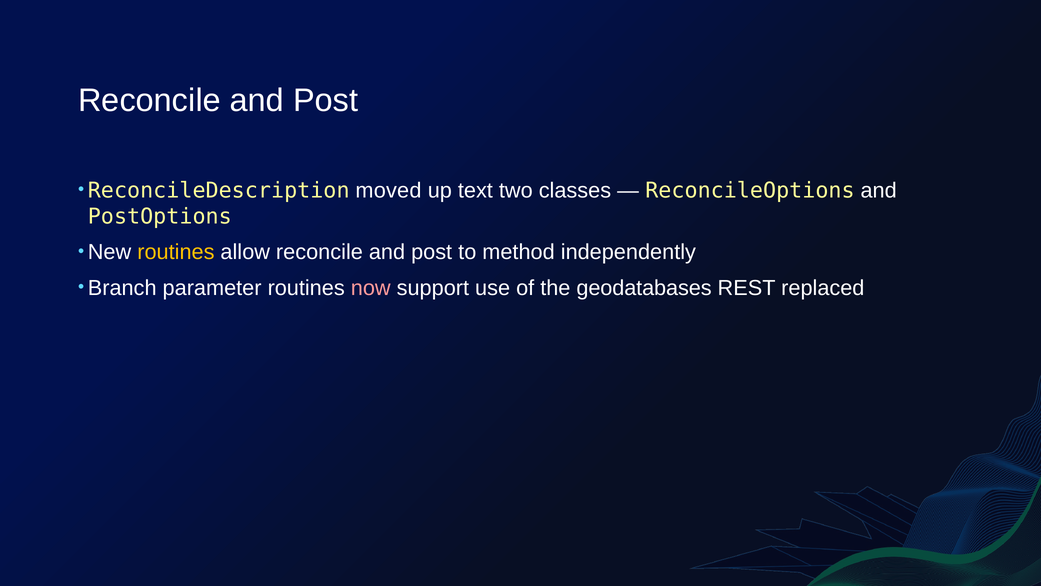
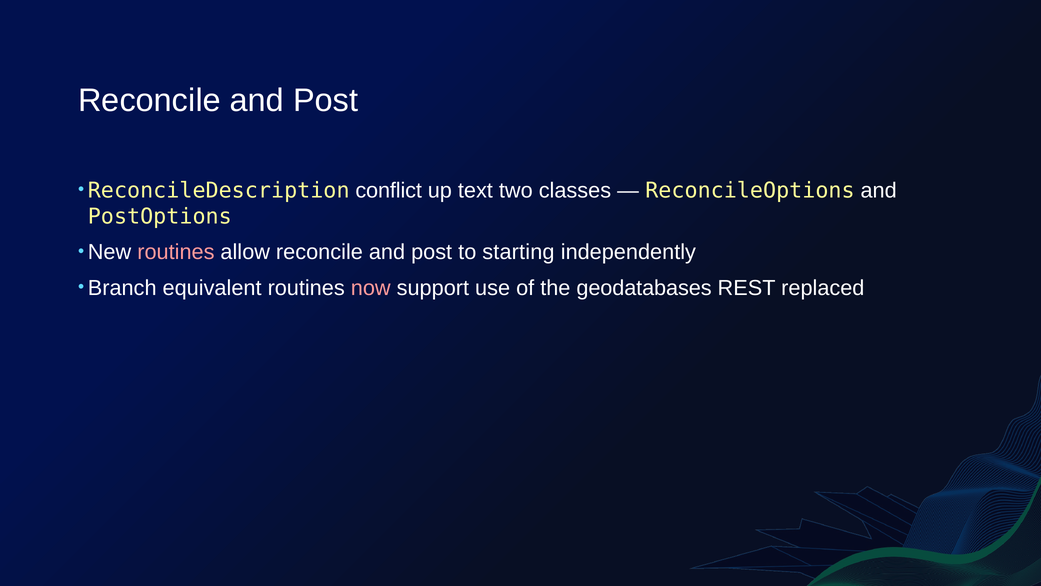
moved: moved -> conflict
routines at (176, 252) colour: yellow -> pink
method: method -> starting
parameter: parameter -> equivalent
